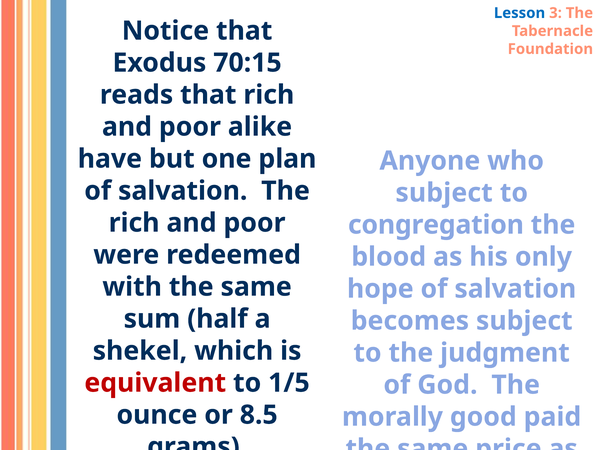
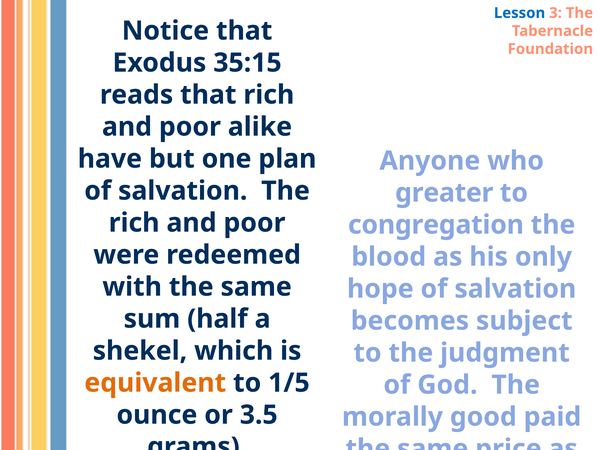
70:15: 70:15 -> 35:15
subject at (444, 192): subject -> greater
equivalent colour: red -> orange
8.5: 8.5 -> 3.5
